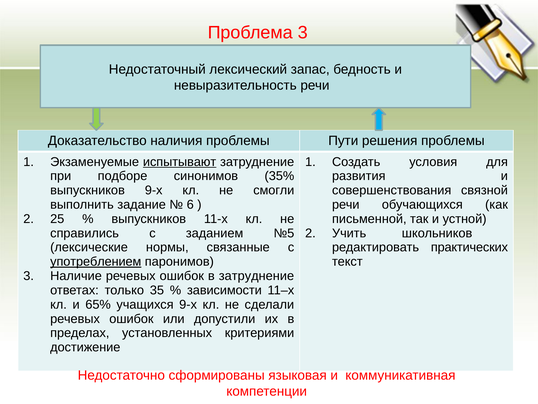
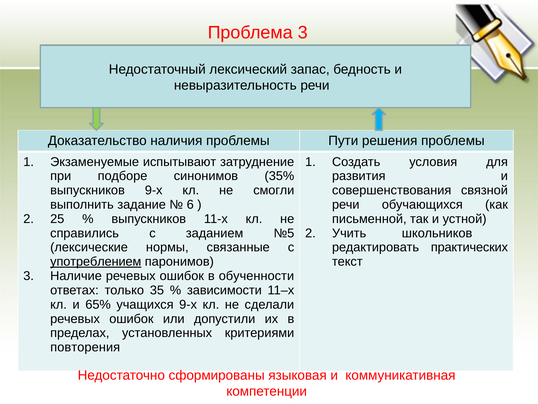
испытывают underline: present -> none
в затруднение: затруднение -> обученности
достижение: достижение -> повторения
